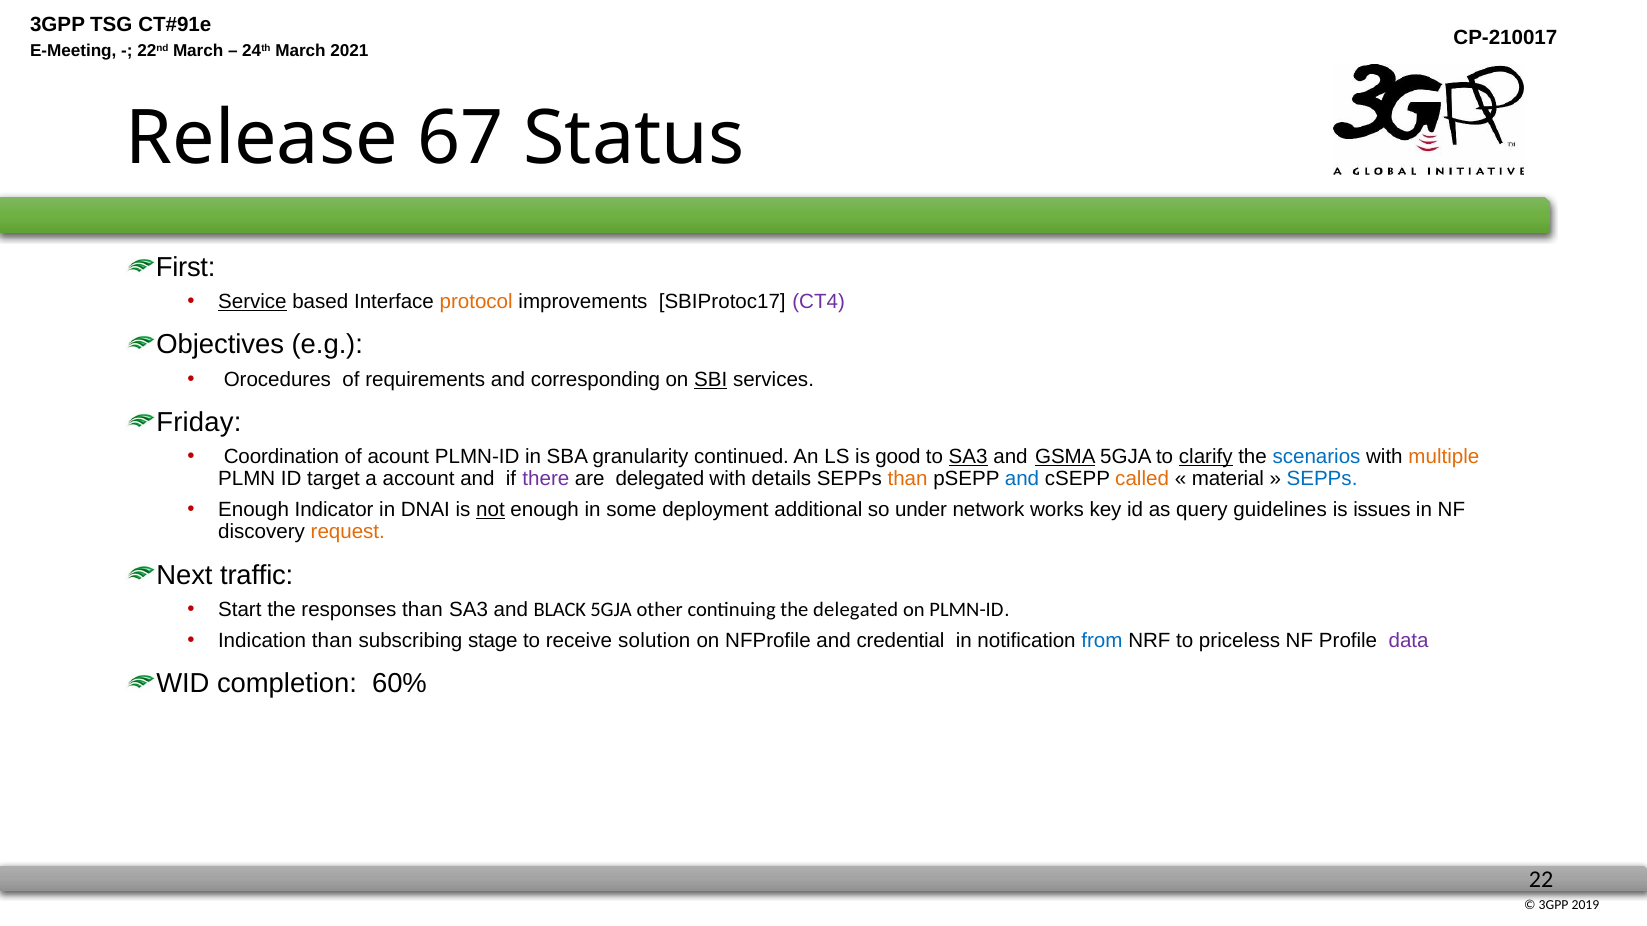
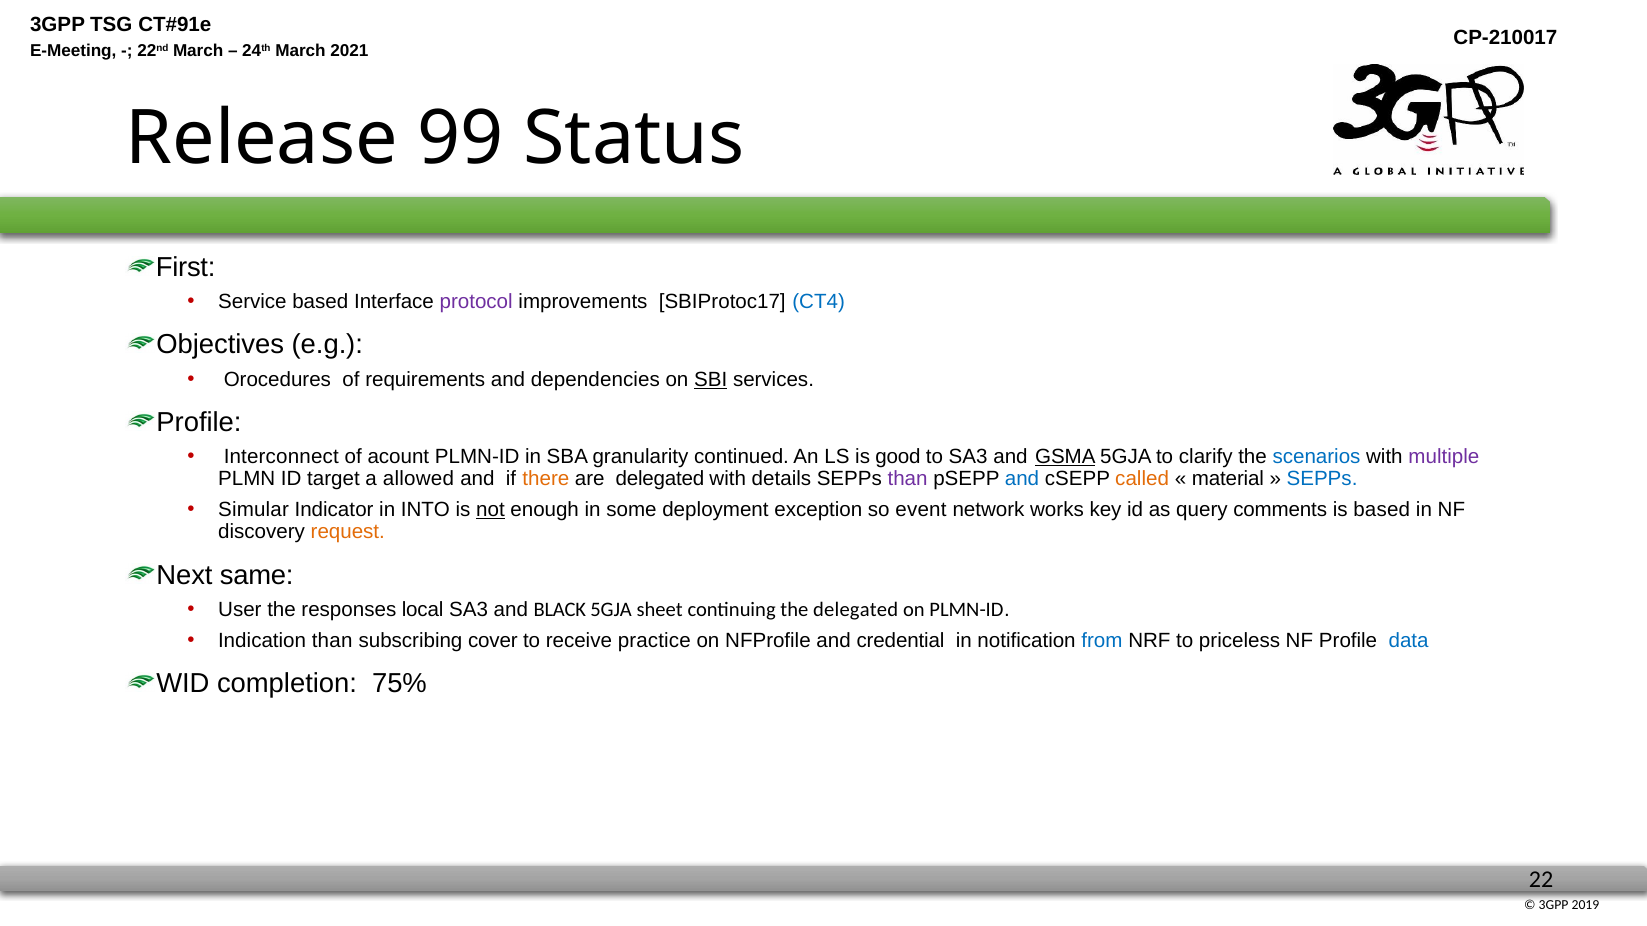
67: 67 -> 99
Service underline: present -> none
protocol colour: orange -> purple
CT4 colour: purple -> blue
corresponding: corresponding -> dependencies
Friday at (199, 423): Friday -> Profile
Coordination: Coordination -> Interconnect
SA3 at (968, 457) underline: present -> none
clarify underline: present -> none
multiple colour: orange -> purple
account: account -> allowed
there colour: purple -> orange
than at (908, 479) colour: orange -> purple
Enough at (254, 510): Enough -> Simular
DNAI: DNAI -> INTO
additional: additional -> exception
under: under -> event
guidelines: guidelines -> comments
is issues: issues -> based
traffic: traffic -> same
Start: Start -> User
responses than: than -> local
other: other -> sheet
stage: stage -> cover
solution: solution -> practice
data colour: purple -> blue
60%: 60% -> 75%
